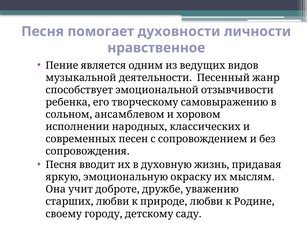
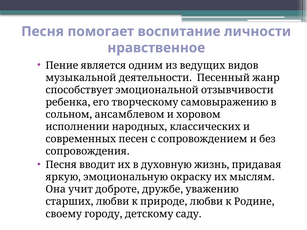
духовности: духовности -> воспитание
